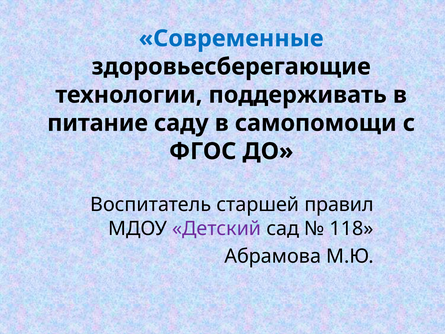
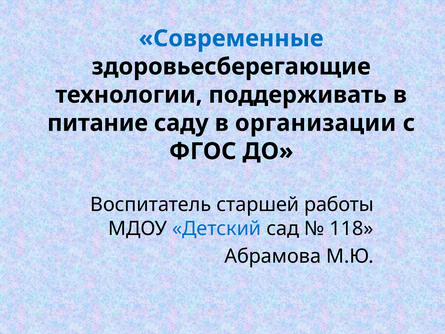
самопомощи: самопомощи -> организации
правил: правил -> работы
Детский colour: purple -> blue
